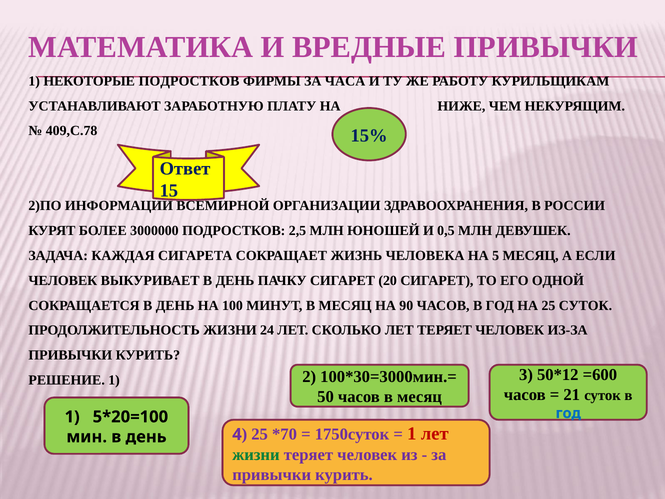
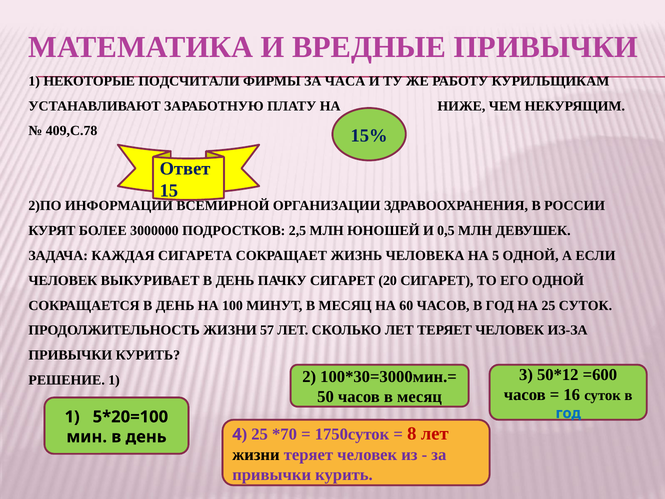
НЕКОТОРЫЕ ПОДРОСТКОВ: ПОДРОСТКОВ -> ПОДСЧИТАЛИ
5 МЕСЯЦ: МЕСЯЦ -> ОДНОЙ
90: 90 -> 60
24: 24 -> 57
21: 21 -> 16
1 at (412, 434): 1 -> 8
жизни at (256, 455) colour: green -> black
